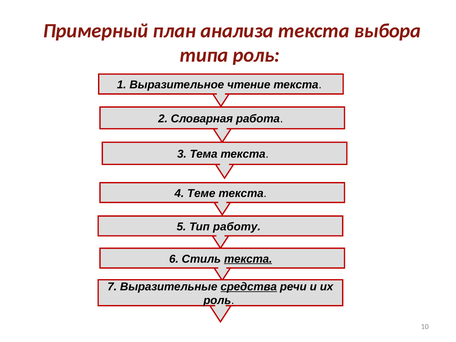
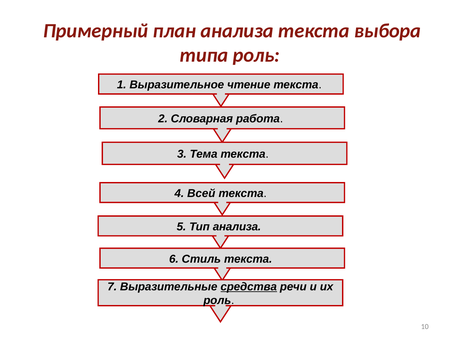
Теме: Теме -> Всей
Тип работу: работу -> анализа
текста at (248, 259) underline: present -> none
